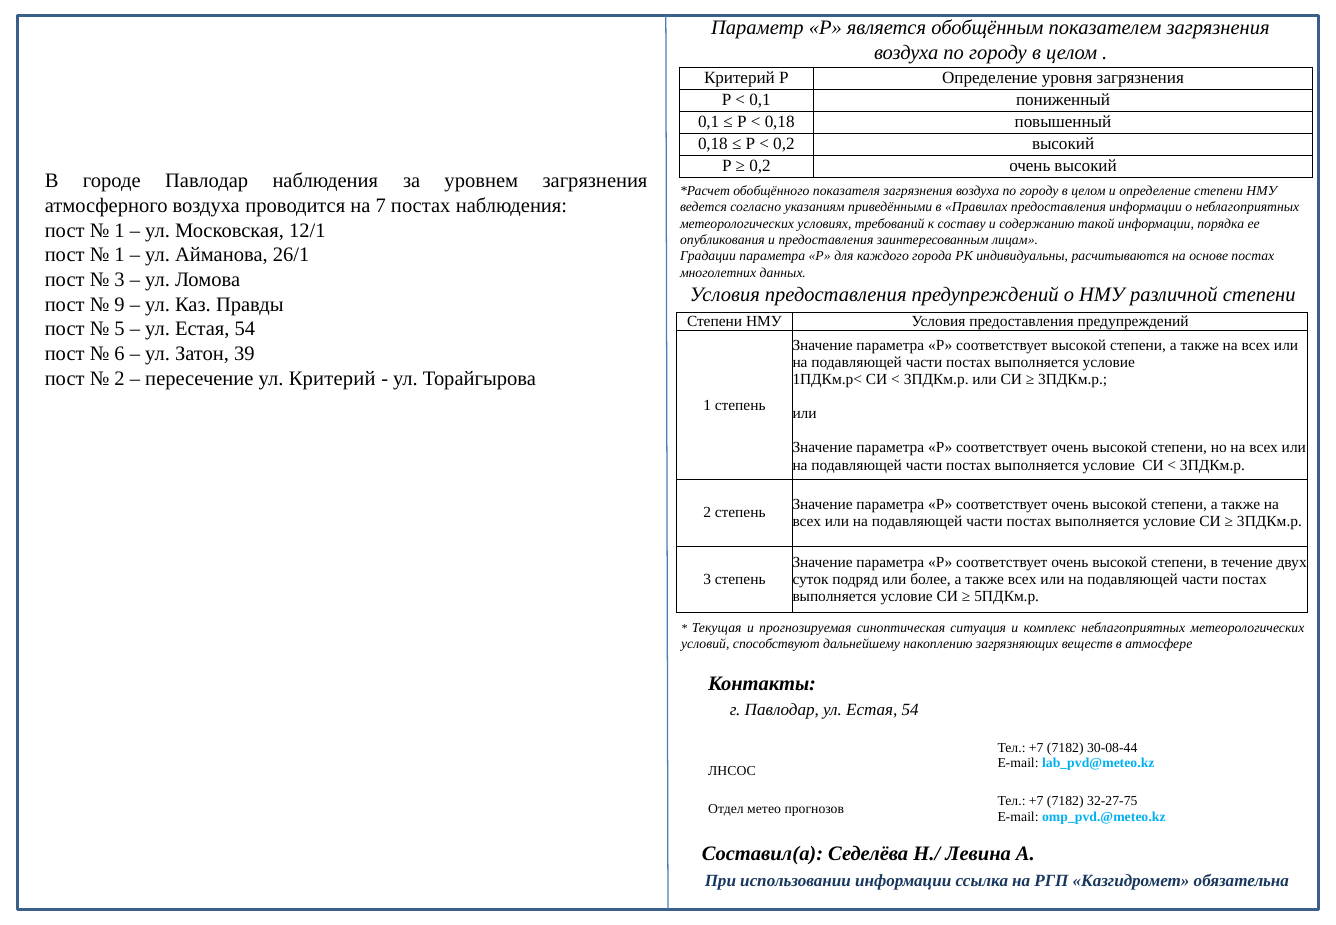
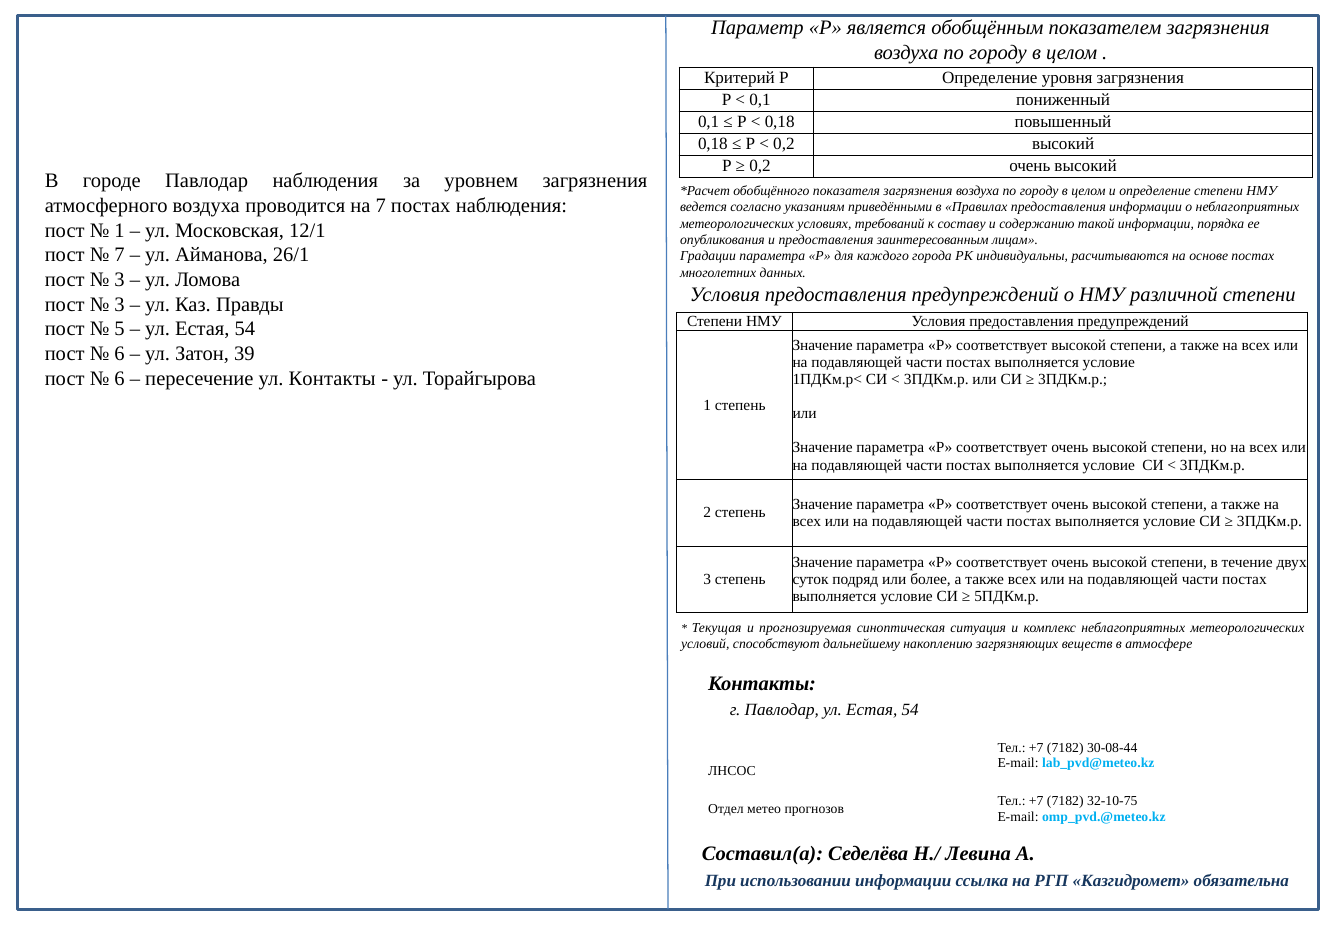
1 at (120, 255): 1 -> 7
9 at (120, 304): 9 -> 3
2 at (120, 378): 2 -> 6
ул Критерий: Критерий -> Контакты
32-27-75: 32-27-75 -> 32-10-75
